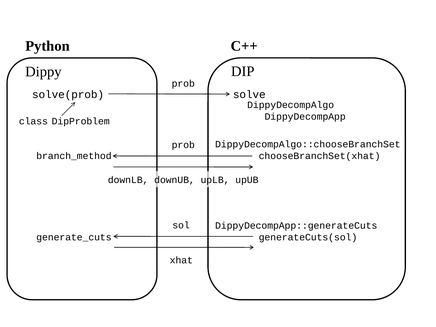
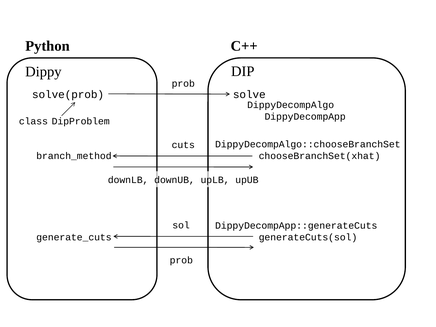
prob at (183, 145): prob -> cuts
xhat at (181, 260): xhat -> prob
